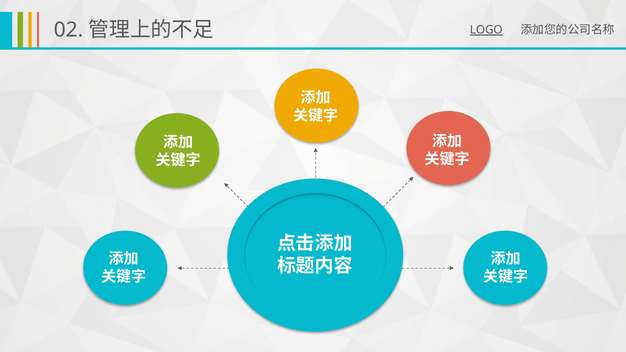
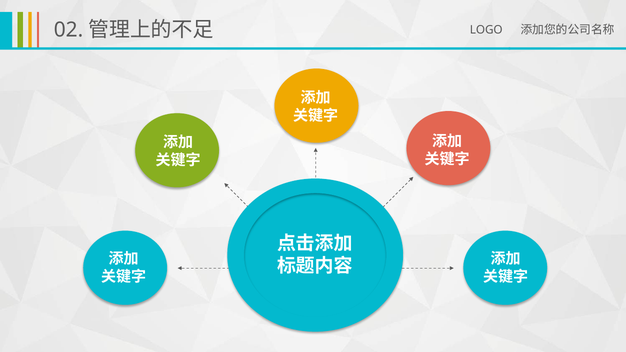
LOGO underline: present -> none
